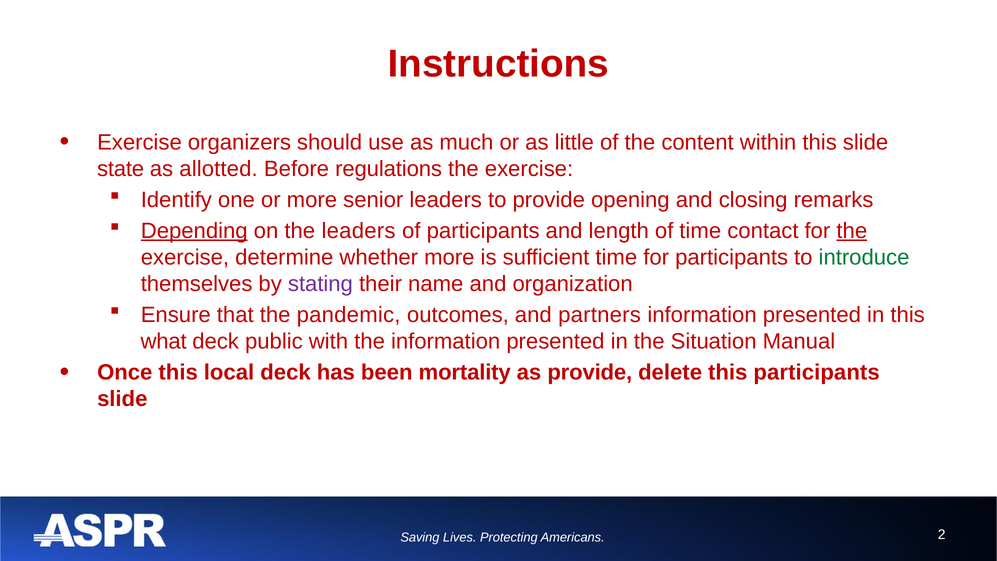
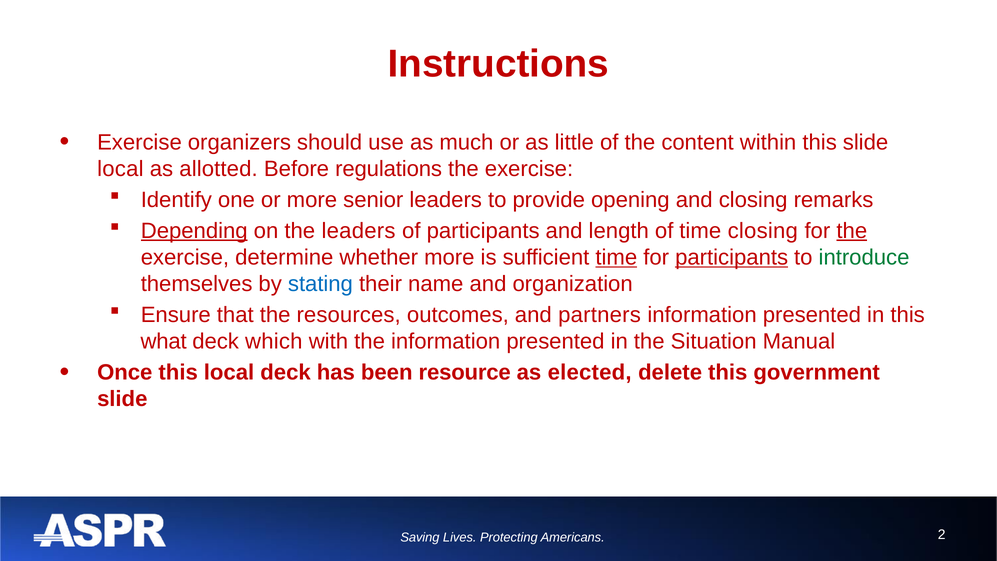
state at (121, 169): state -> local
time contact: contact -> closing
time at (616, 257) underline: none -> present
participants at (732, 257) underline: none -> present
stating colour: purple -> blue
pandemic: pandemic -> resources
public: public -> which
mortality: mortality -> resource
as provide: provide -> elected
this participants: participants -> government
